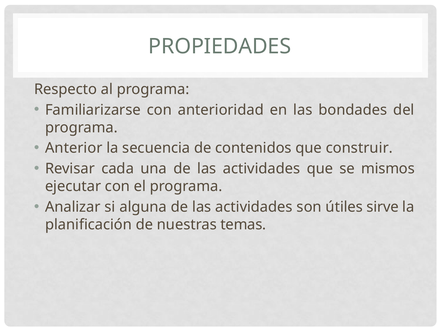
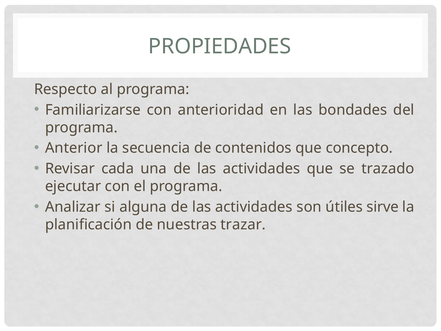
construir: construir -> concepto
mismos: mismos -> trazado
temas: temas -> trazar
